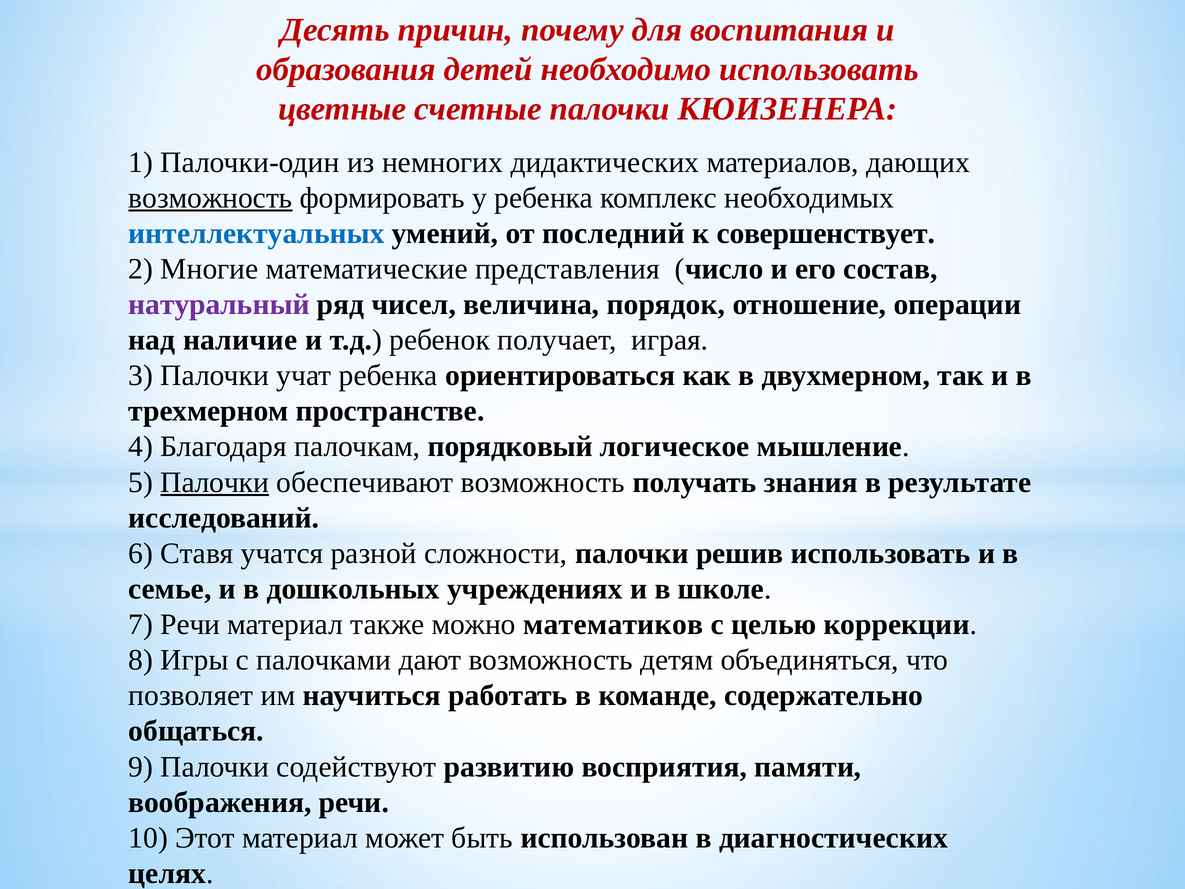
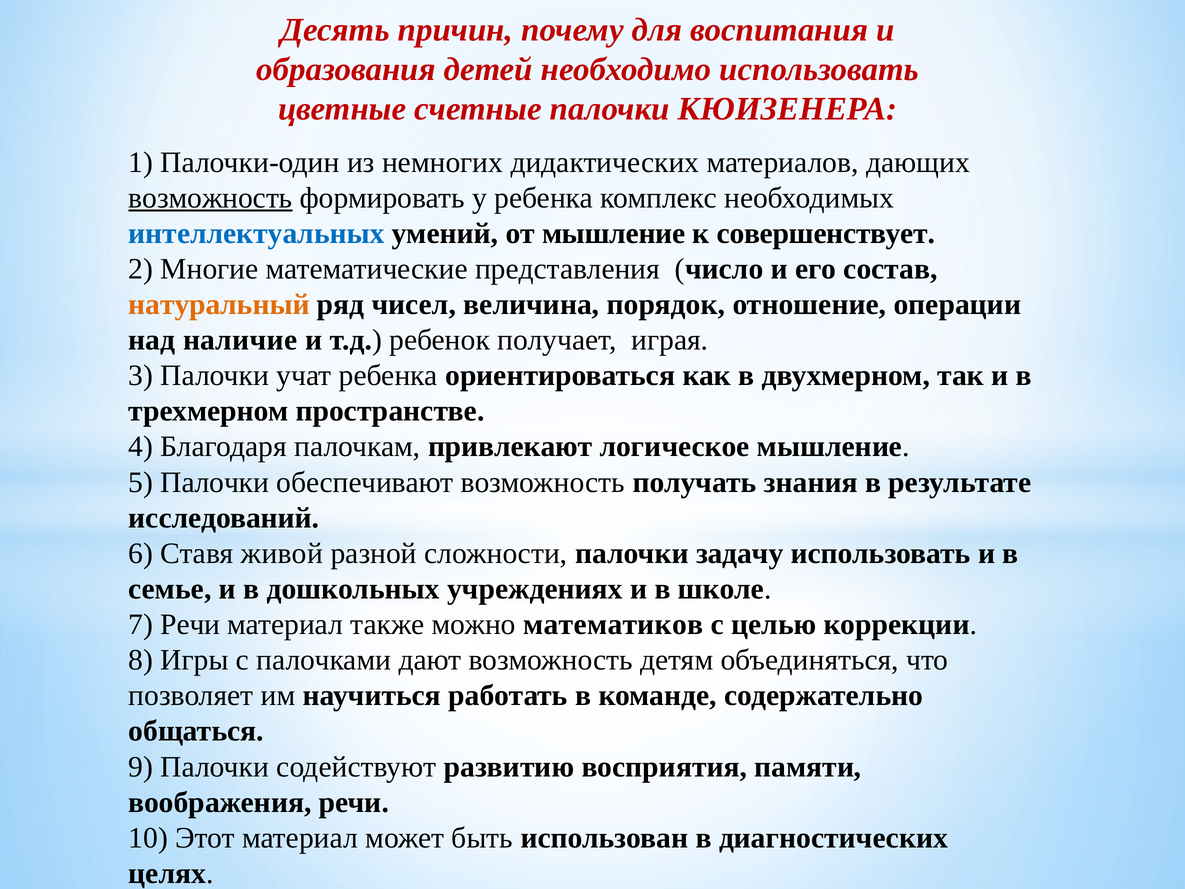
от последний: последний -> мышление
натуральный colour: purple -> orange
порядковый: порядковый -> привлекают
Палочки at (215, 482) underline: present -> none
учатся: учатся -> живой
решив: решив -> задачу
